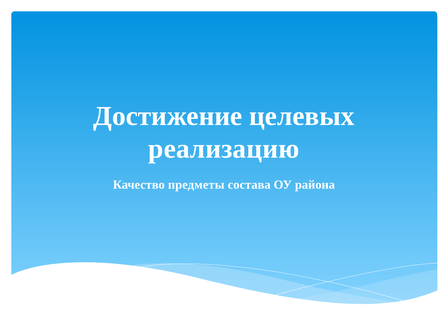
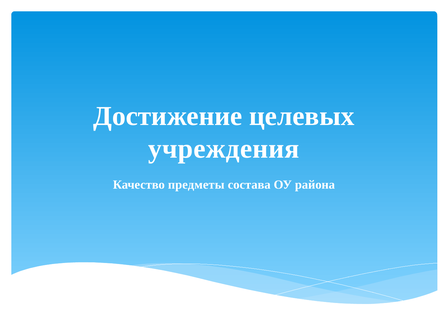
реализацию: реализацию -> учреждения
